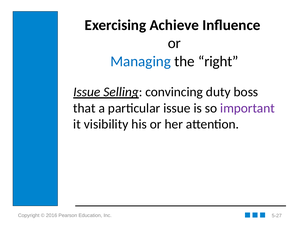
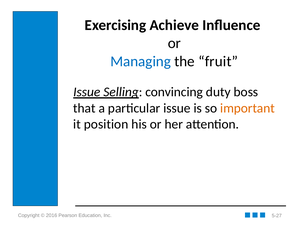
right: right -> fruit
important colour: purple -> orange
visibility: visibility -> position
